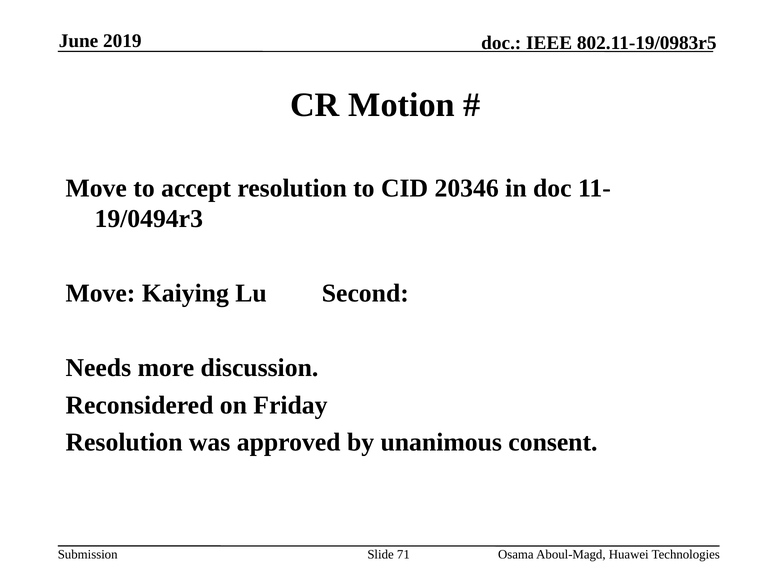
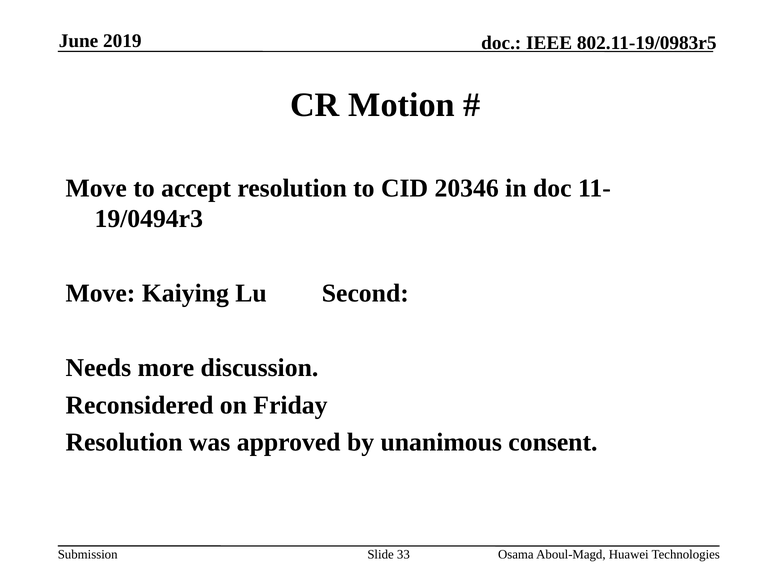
71: 71 -> 33
